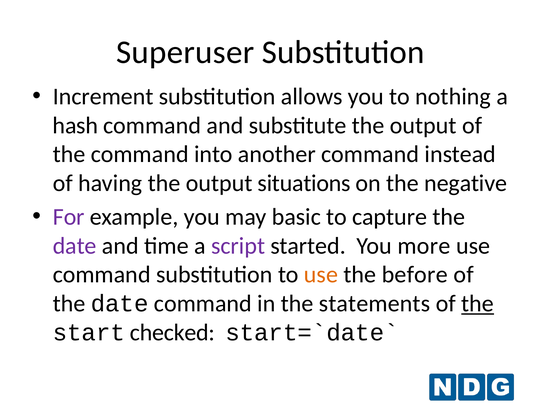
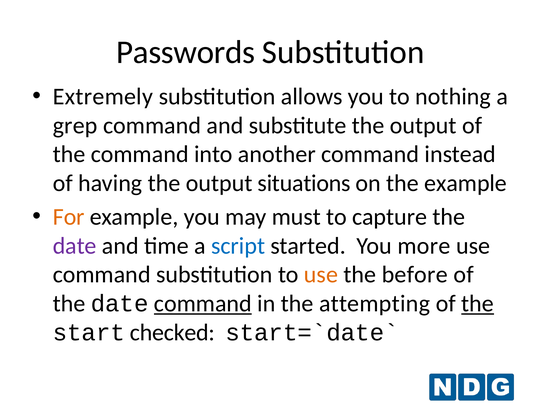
Superuser: Superuser -> Passwords
Increment: Increment -> Extremely
hash: hash -> grep
the negative: negative -> example
For colour: purple -> orange
basic: basic -> must
script colour: purple -> blue
command at (203, 303) underline: none -> present
statements: statements -> attempting
